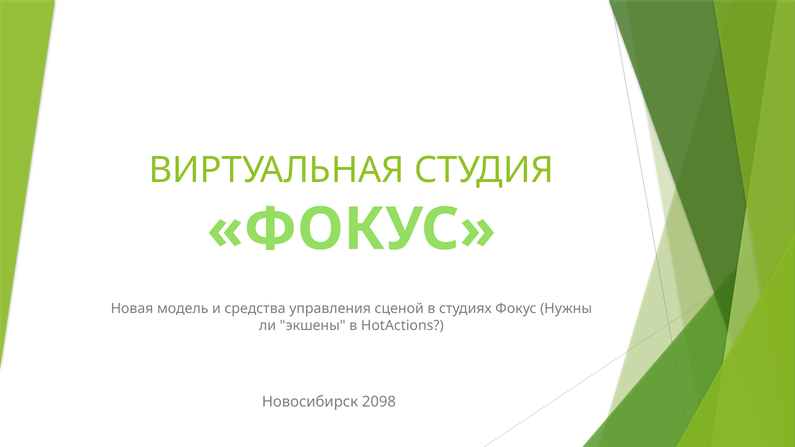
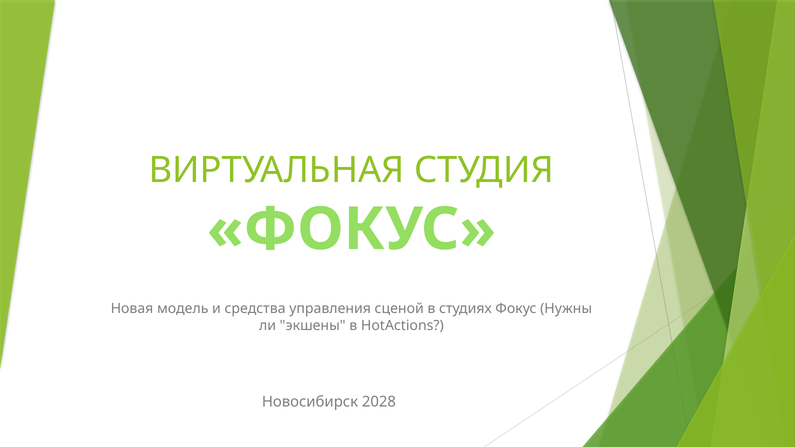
2098: 2098 -> 2028
